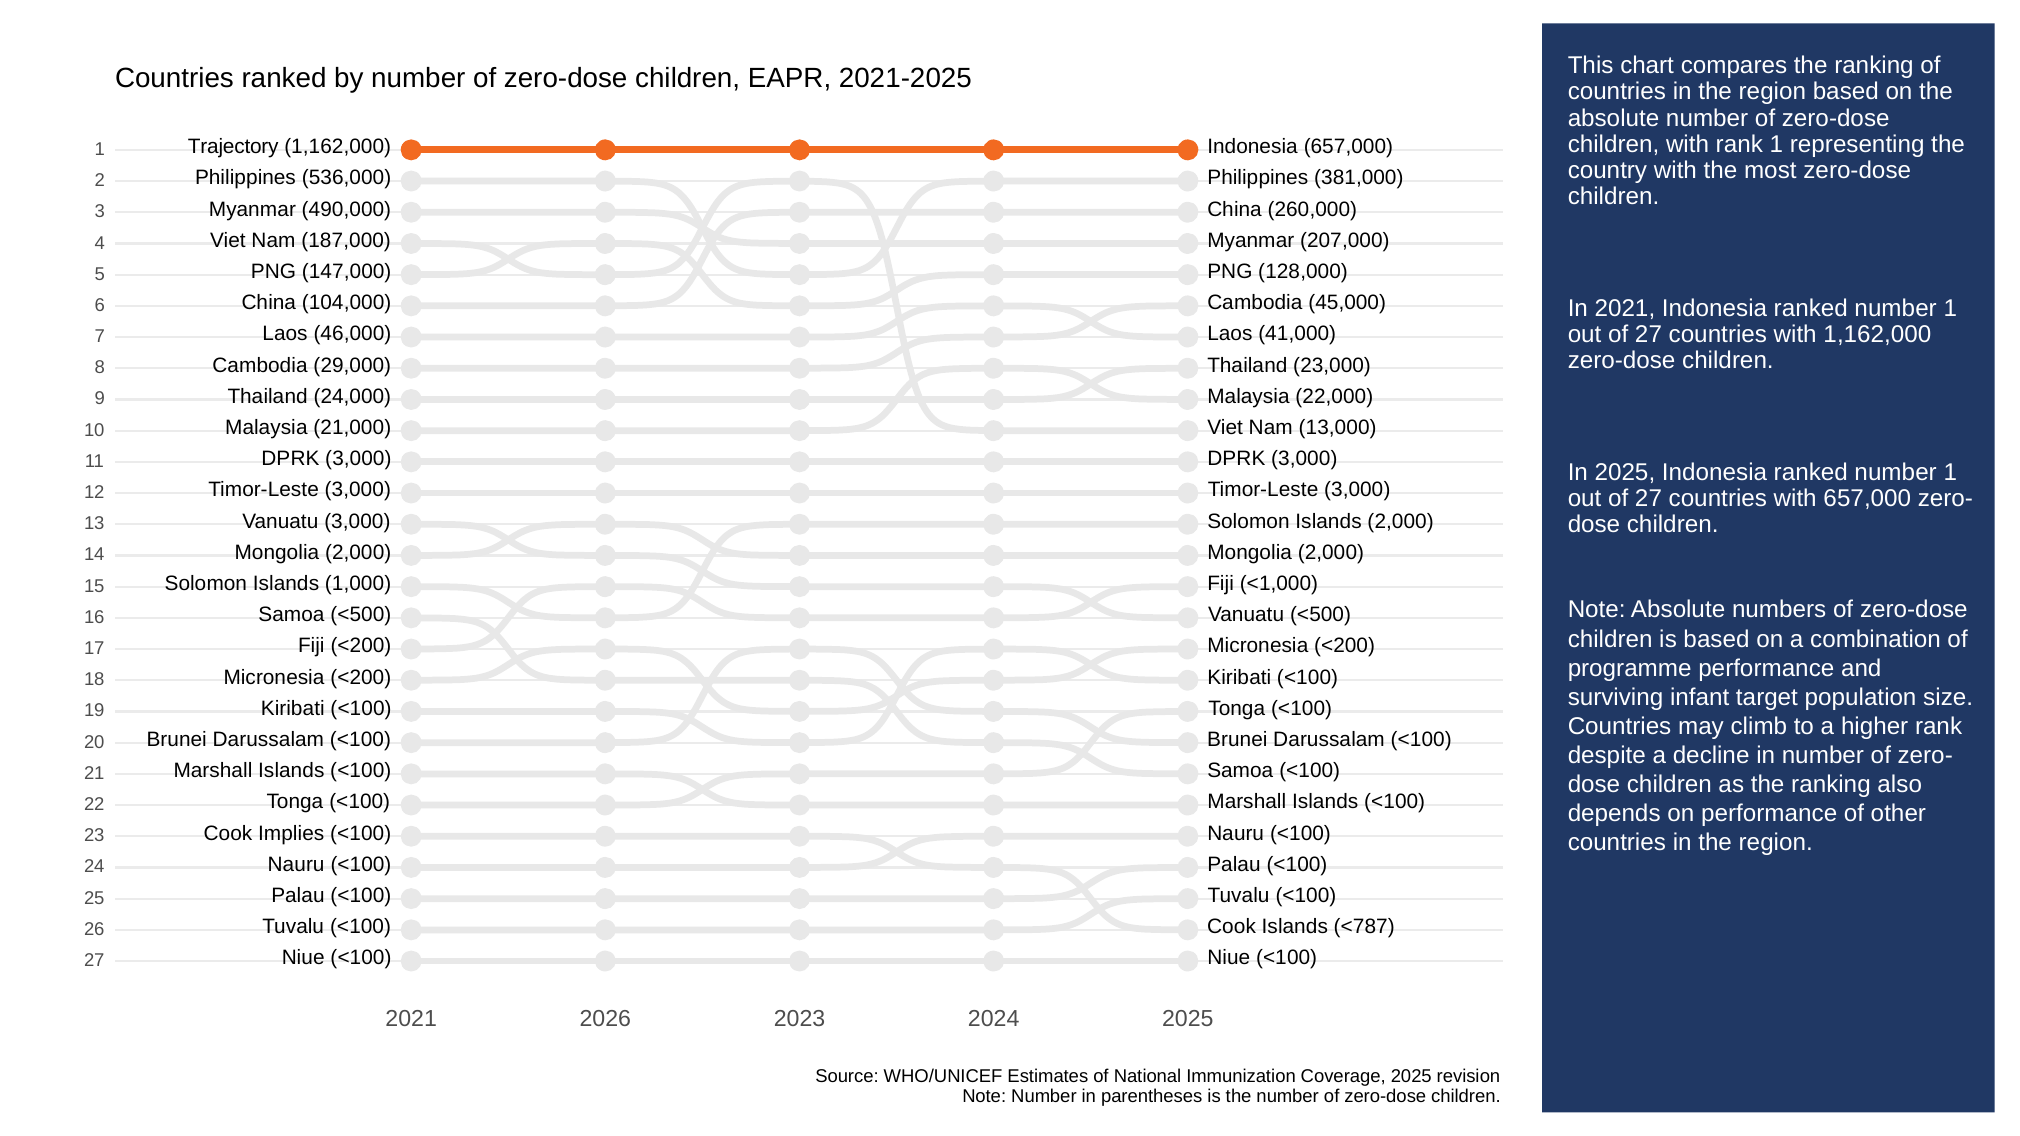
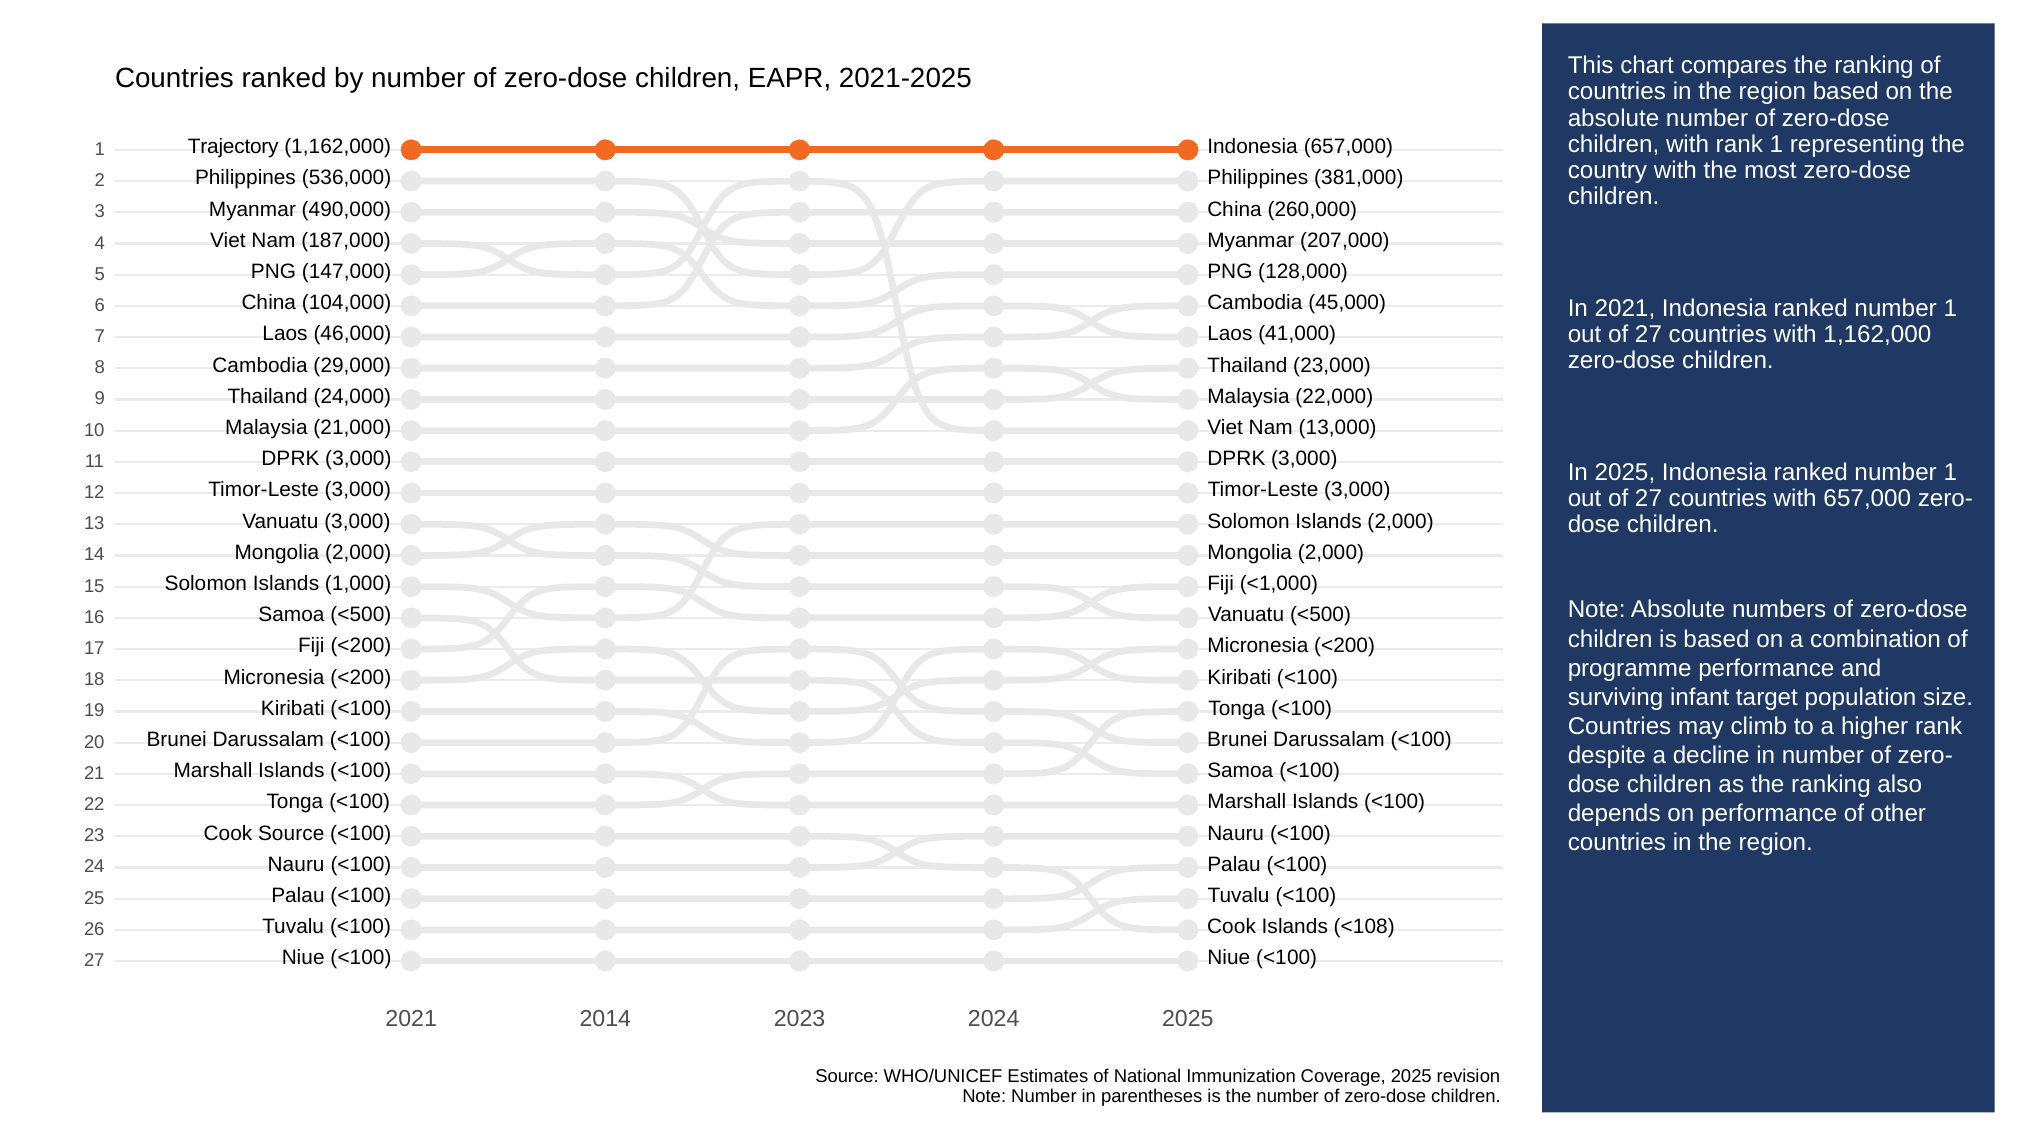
Cook Implies: Implies -> Source
<787: <787 -> <108
2026: 2026 -> 2014
